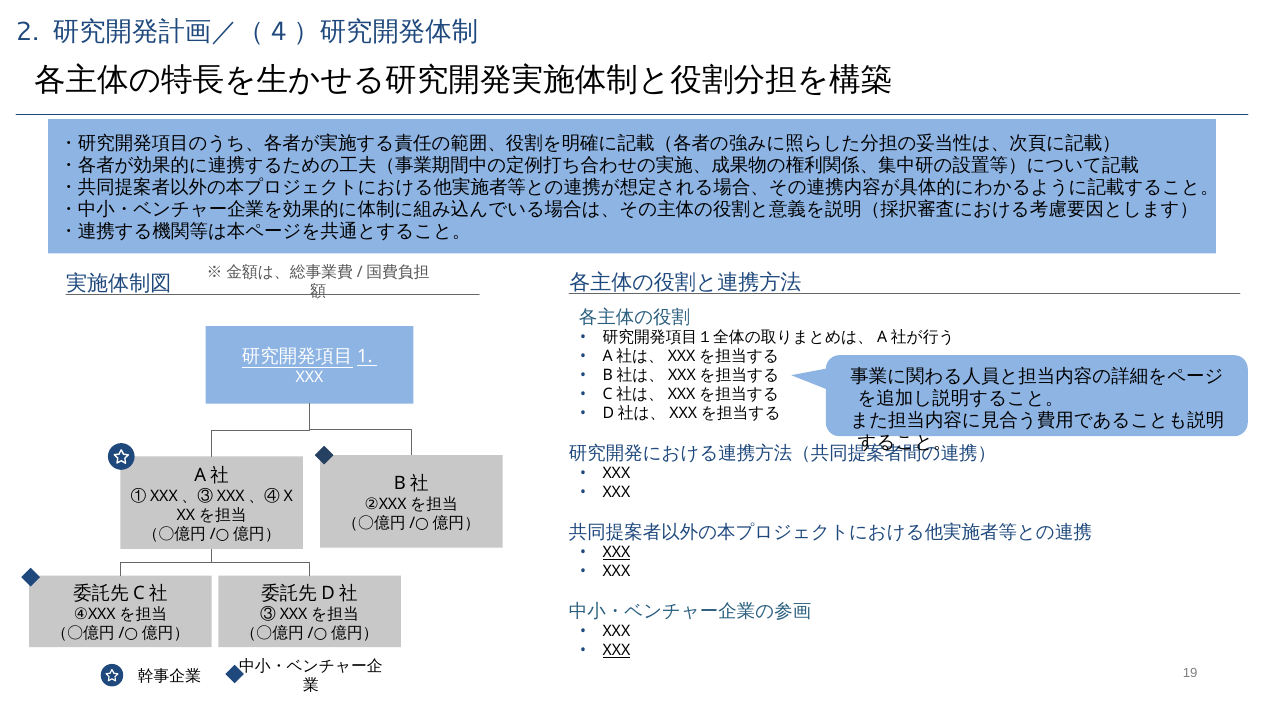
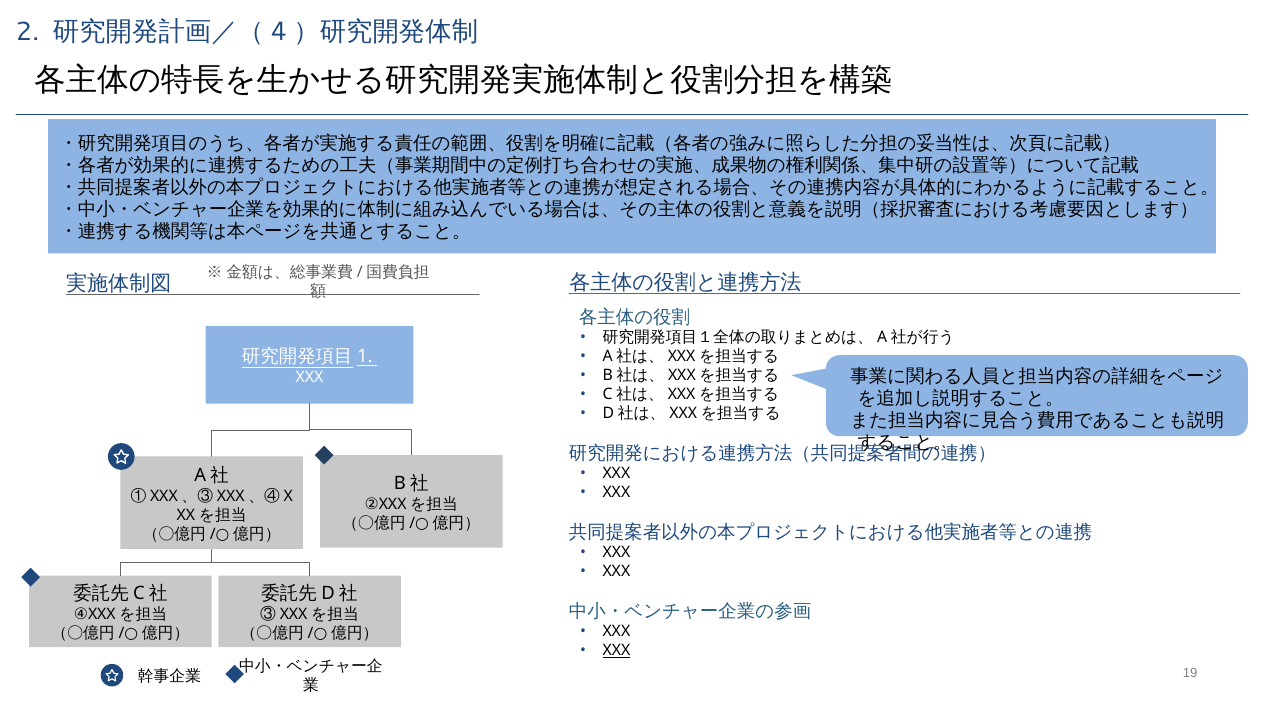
XXX at (616, 552) underline: present -> none
